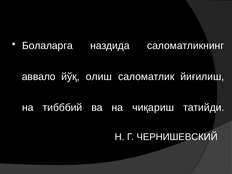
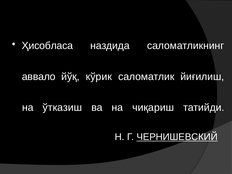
Болаларга: Болаларга -> Ҳисобласа
олиш: олиш -> кўрик
тибббий: тибббий -> ўтказиш
ЧЕРНИШЕВСКИЙ underline: none -> present
